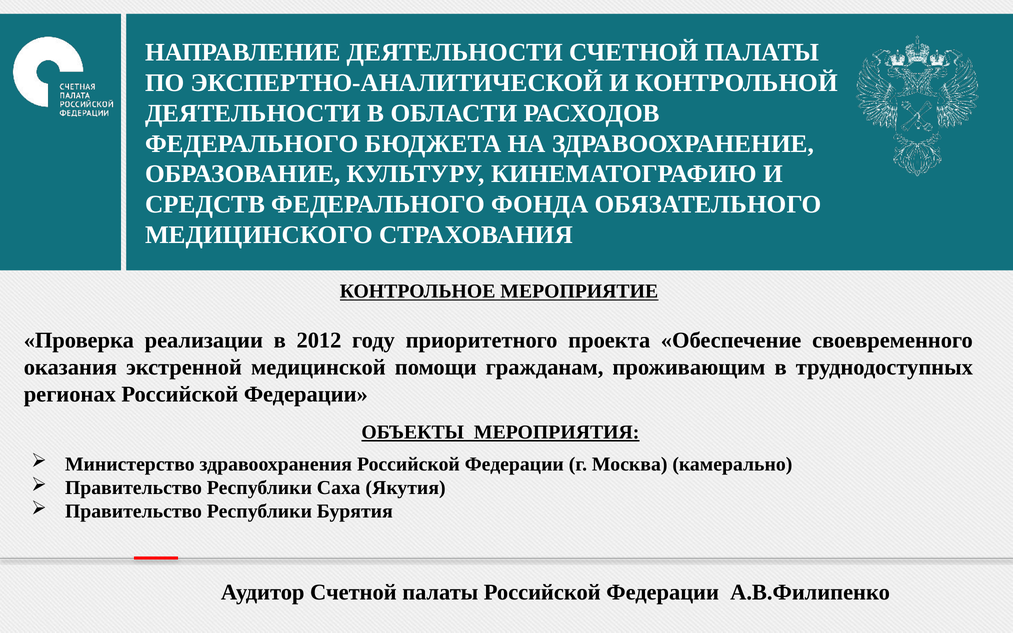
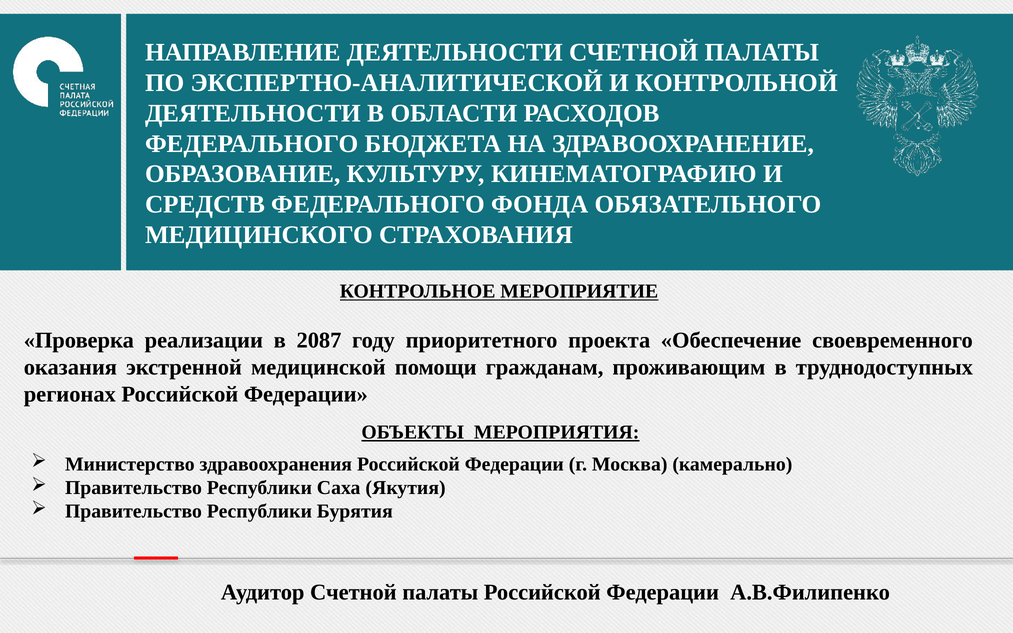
2012: 2012 -> 2087
